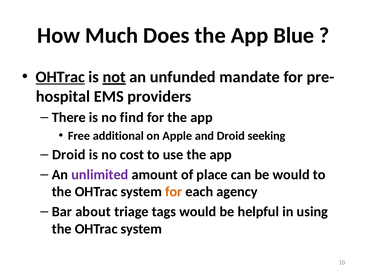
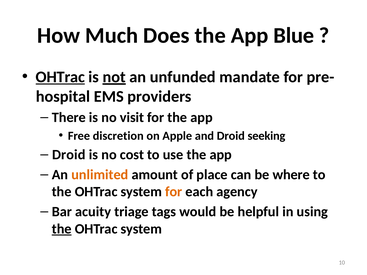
find: find -> visit
additional: additional -> discretion
unlimited colour: purple -> orange
be would: would -> where
about: about -> acuity
the at (62, 229) underline: none -> present
